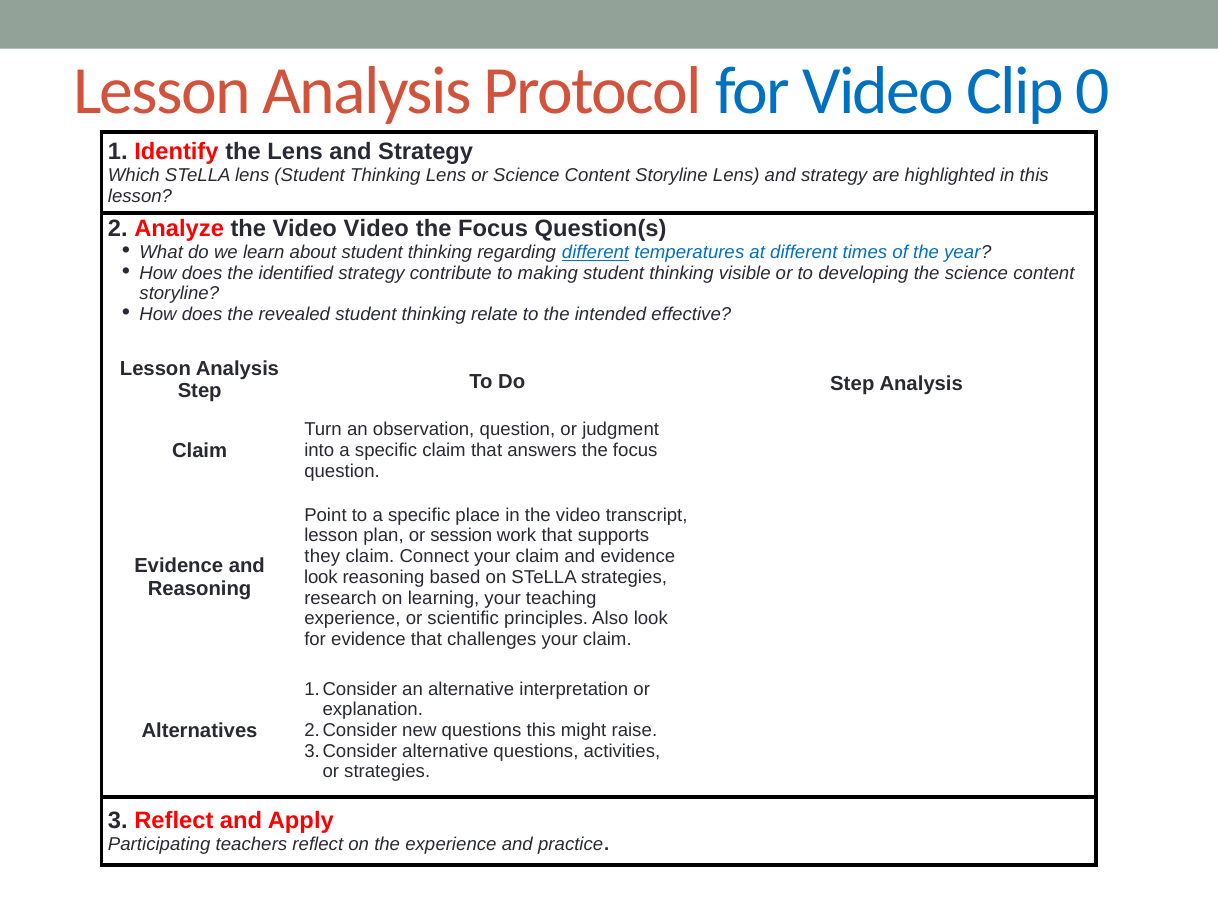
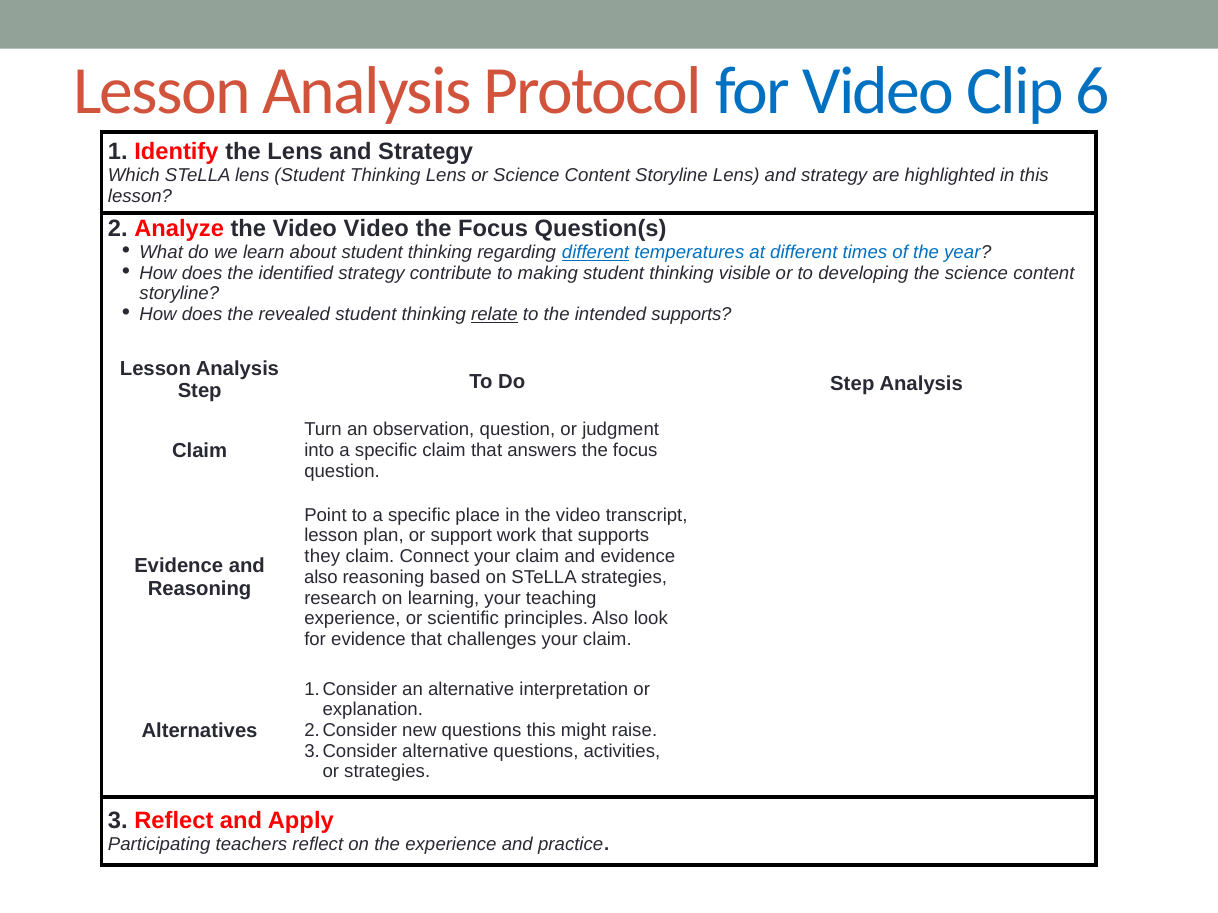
0: 0 -> 6
relate underline: none -> present
intended effective: effective -> supports
session: session -> support
look at (321, 578): look -> also
